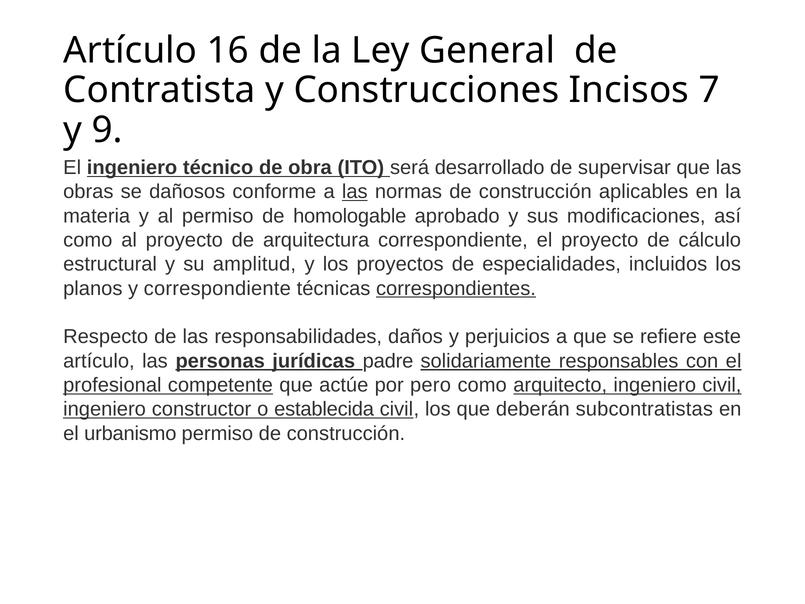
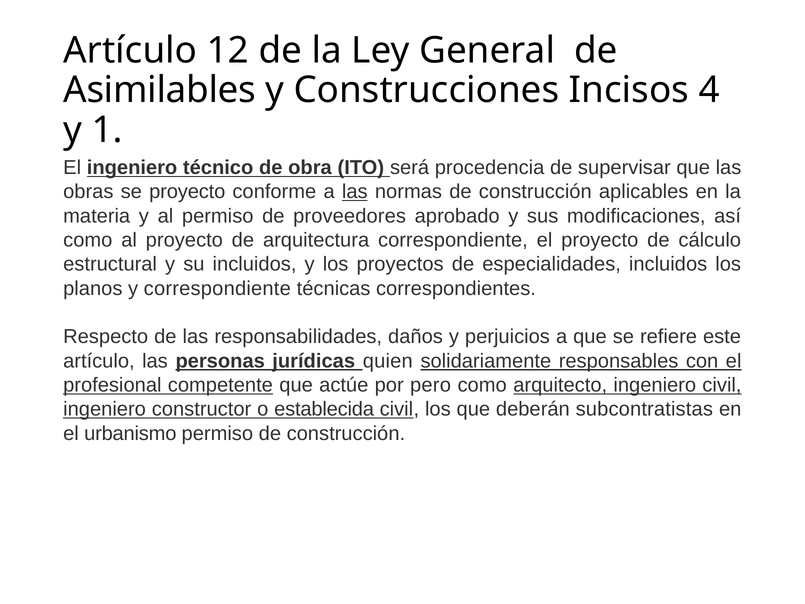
16: 16 -> 12
Contratista: Contratista -> Asimilables
7: 7 -> 4
9: 9 -> 1
desarrollado: desarrollado -> procedencia
se dañosos: dañosos -> proyecto
homologable: homologable -> proveedores
su amplitud: amplitud -> incluidos
correspondientes underline: present -> none
padre: padre -> quien
